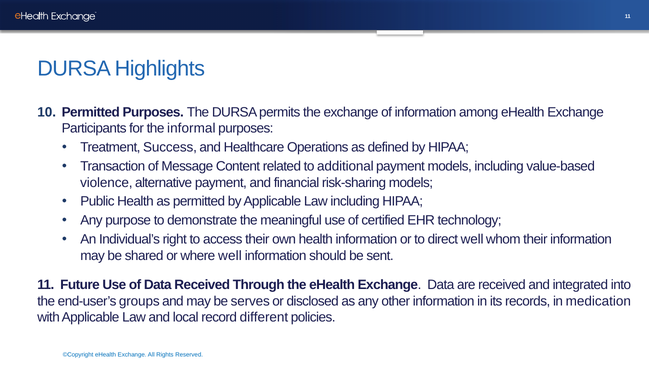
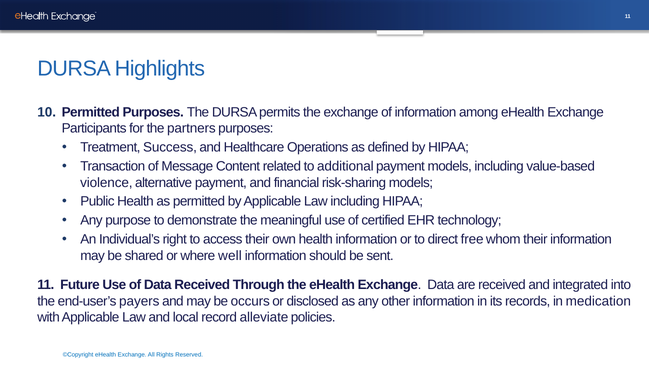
informal: informal -> partners
direct well: well -> free
groups: groups -> payers
serves: serves -> occurs
different: different -> alleviate
